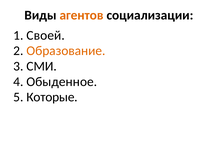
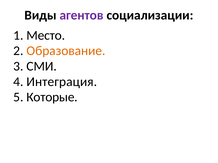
агентов colour: orange -> purple
Своей: Своей -> Место
Обыденное: Обыденное -> Интеграция
